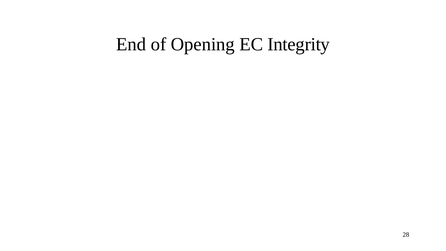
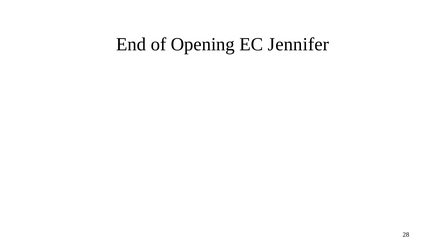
Integrity: Integrity -> Jennifer
